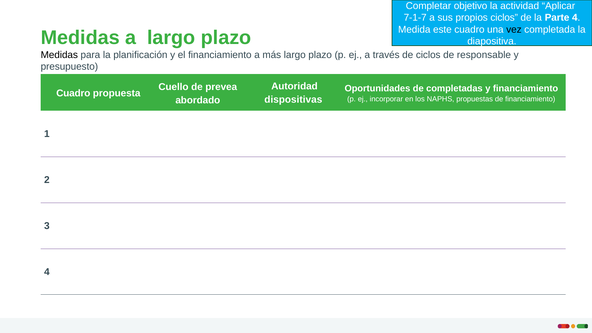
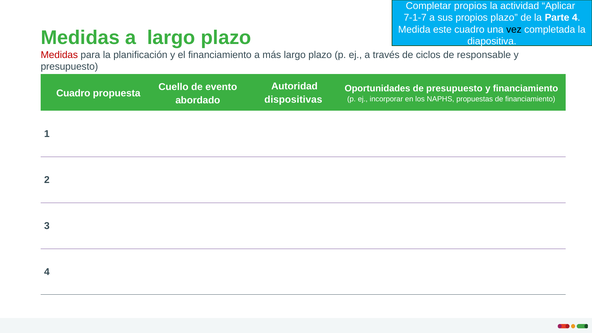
Completar objetivo: objetivo -> propios
propios ciclos: ciclos -> plazo
Medidas at (59, 55) colour: black -> red
prevea: prevea -> evento
de completadas: completadas -> presupuesto
